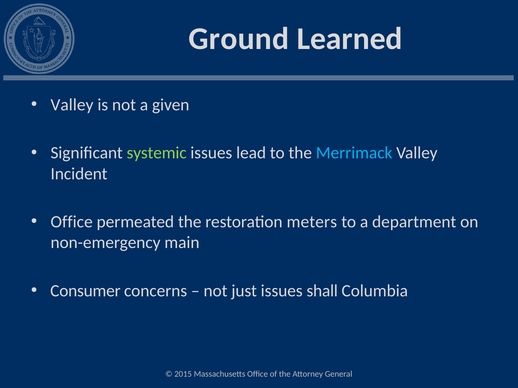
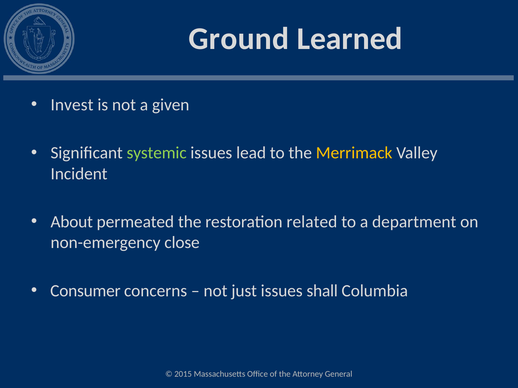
Valley at (72, 105): Valley -> Invest
Merrimack colour: light blue -> yellow
Office at (72, 222): Office -> About
meters: meters -> related
main: main -> close
